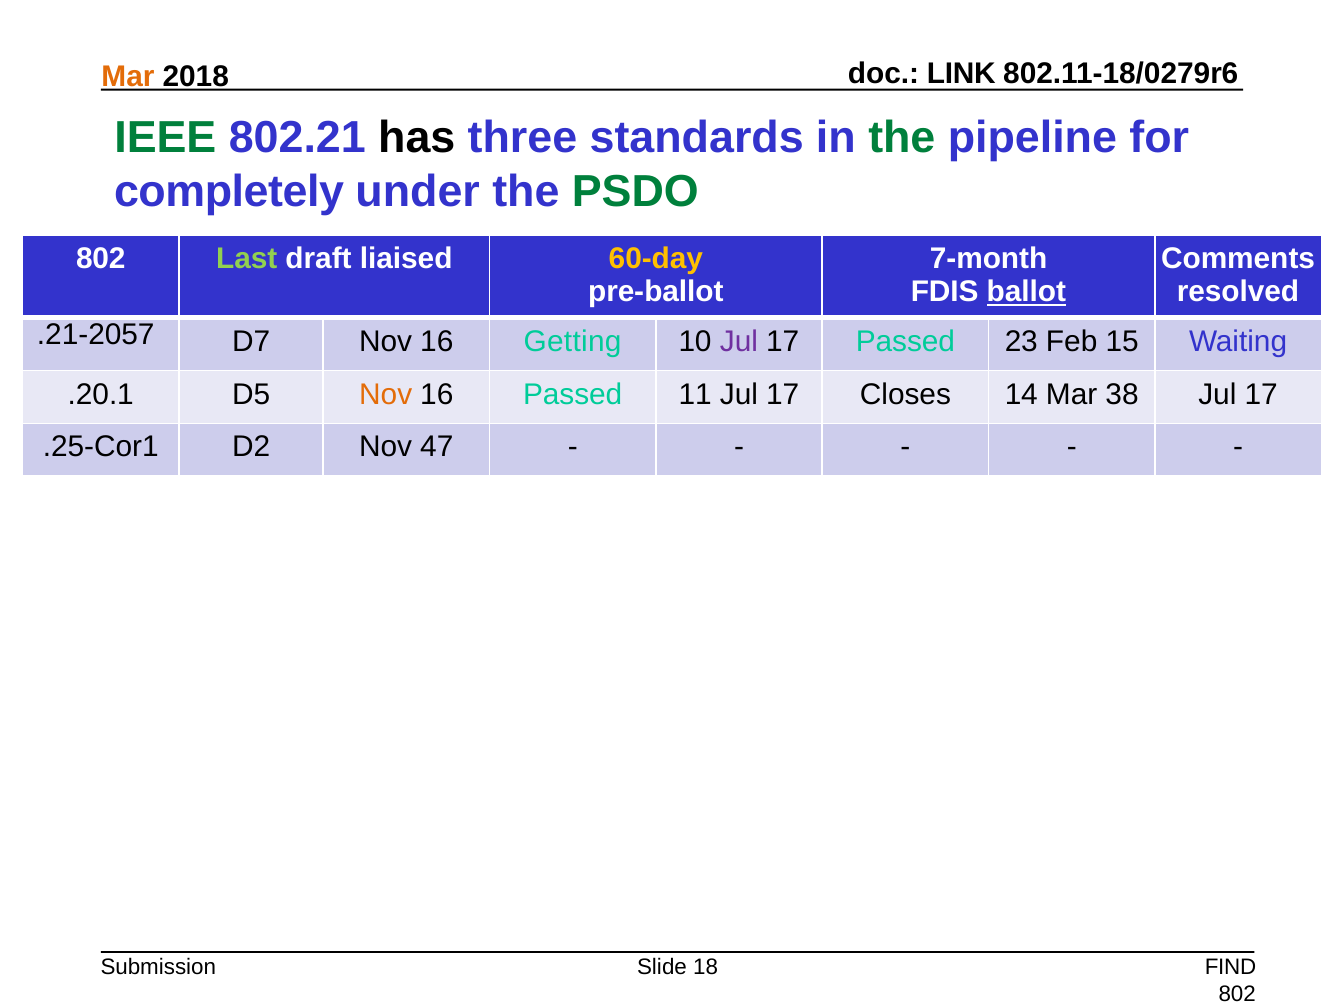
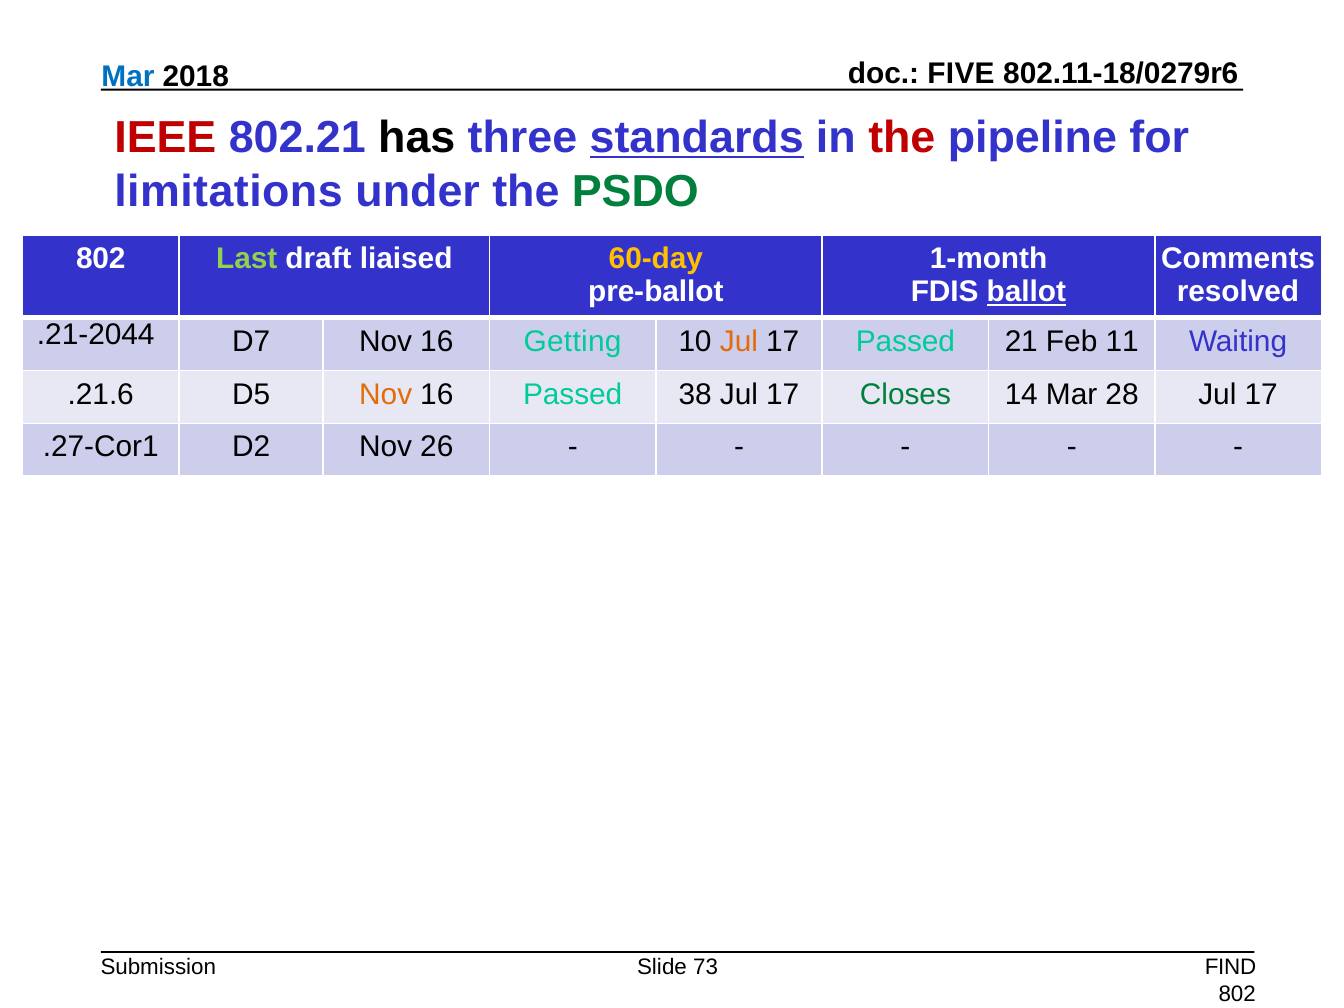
LINK: LINK -> FIVE
Mar at (128, 76) colour: orange -> blue
IEEE colour: green -> red
standards underline: none -> present
the at (902, 138) colour: green -> red
completely: completely -> limitations
7-month: 7-month -> 1-month
.21-2057: .21-2057 -> .21-2044
Jul at (739, 341) colour: purple -> orange
23: 23 -> 21
15: 15 -> 11
.20.1: .20.1 -> .21.6
11: 11 -> 38
Closes colour: black -> green
38: 38 -> 28
.25-Cor1: .25-Cor1 -> .27-Cor1
47: 47 -> 26
18: 18 -> 73
